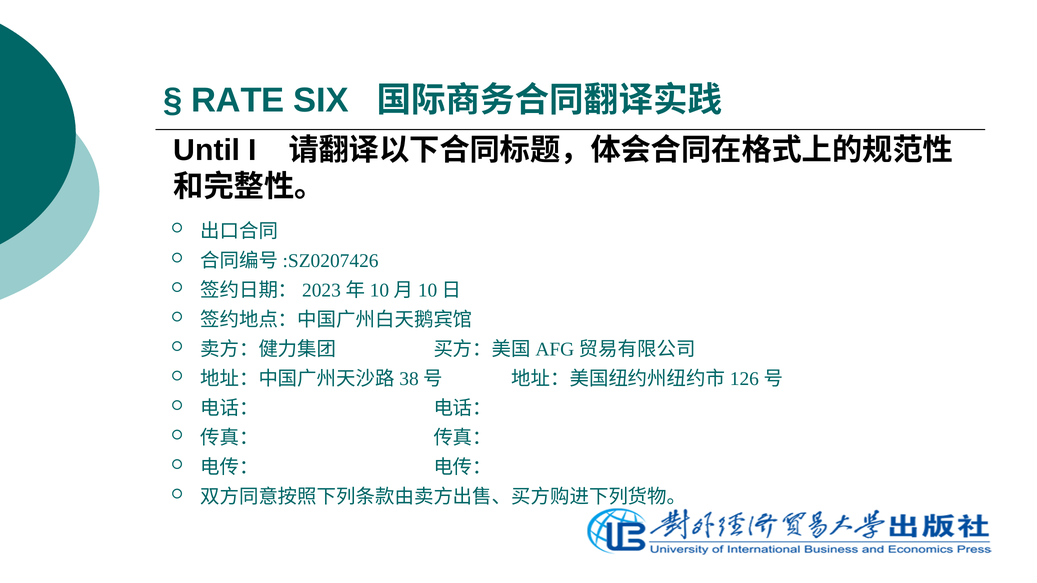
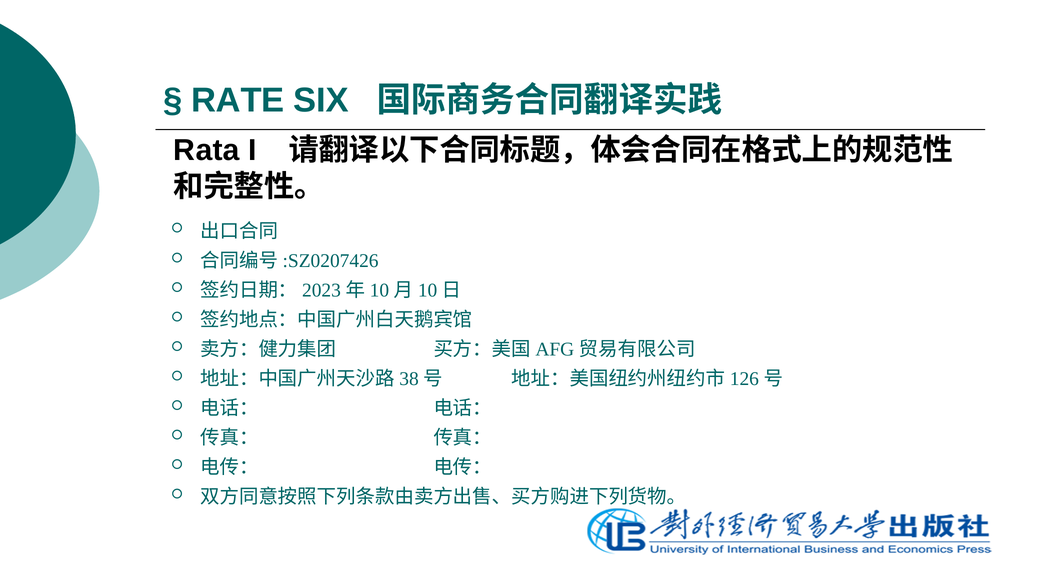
Until: Until -> Rata
